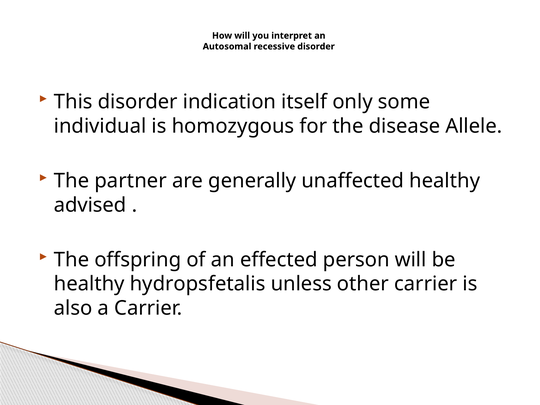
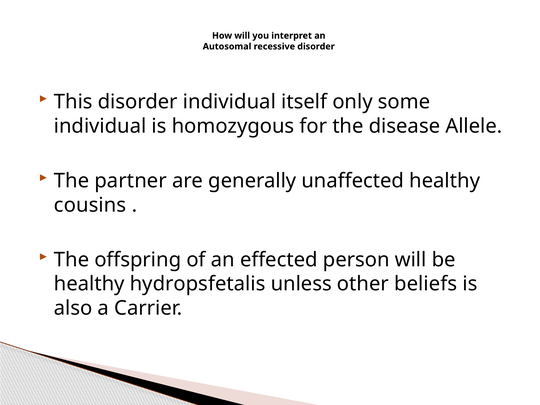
disorder indication: indication -> individual
advised: advised -> cousins
other carrier: carrier -> beliefs
